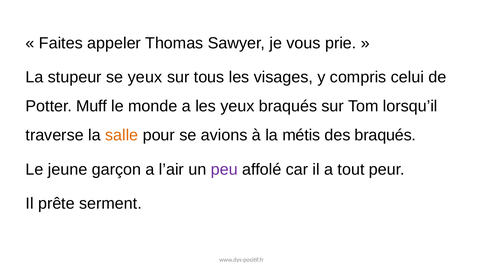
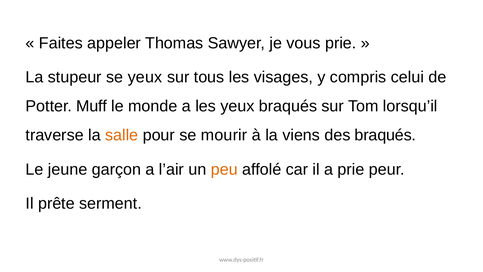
avions: avions -> mourir
métis: métis -> viens
peu colour: purple -> orange
a tout: tout -> prie
